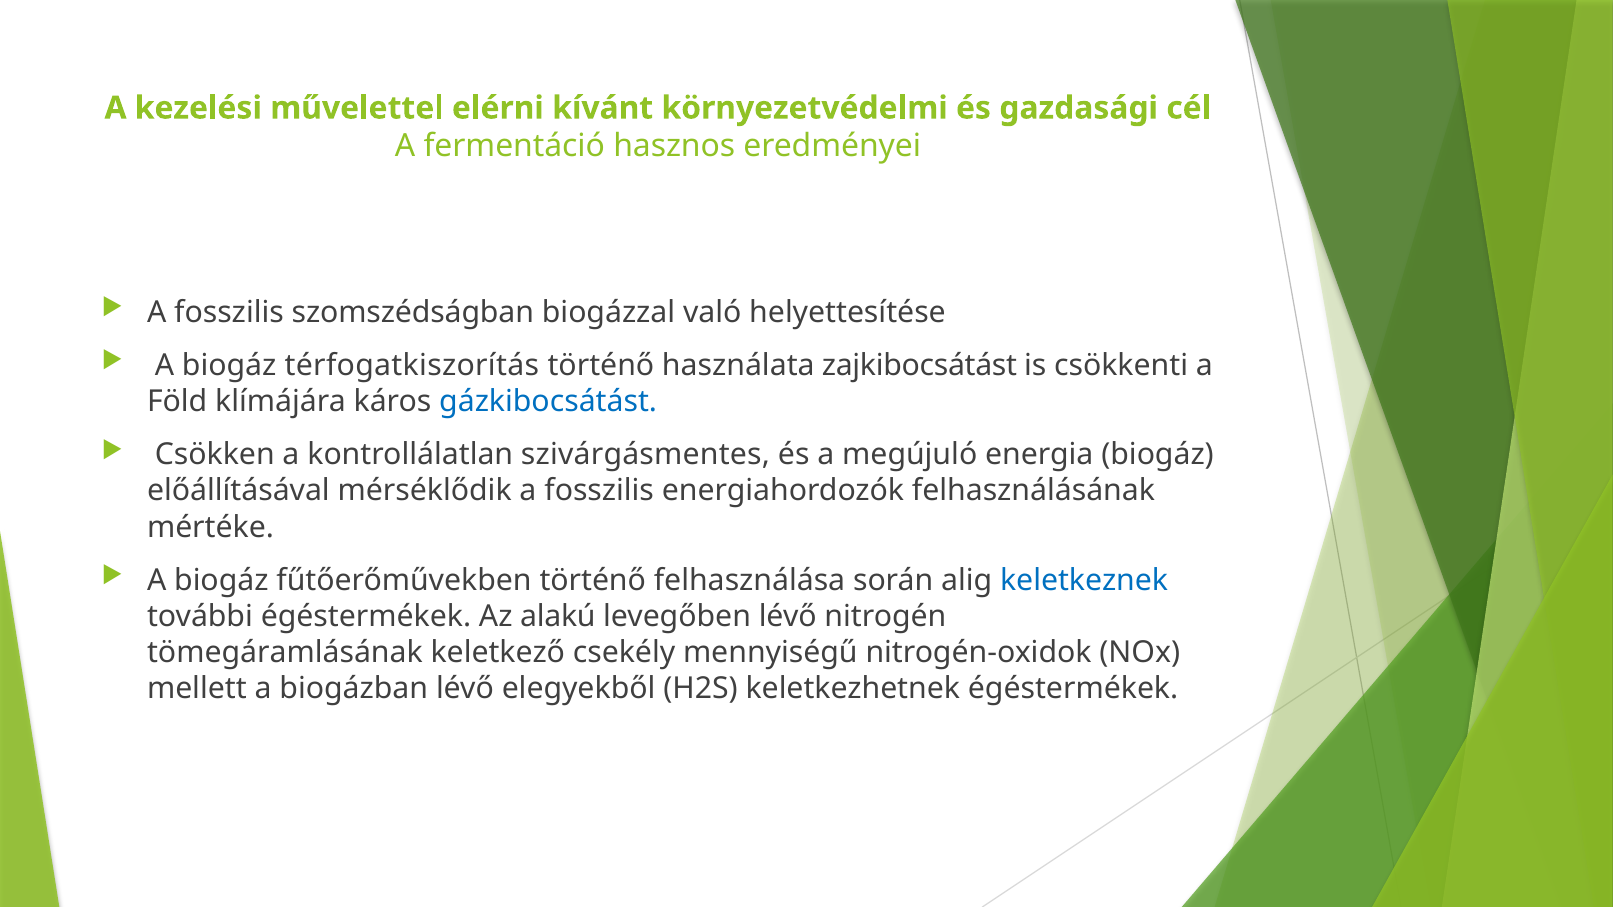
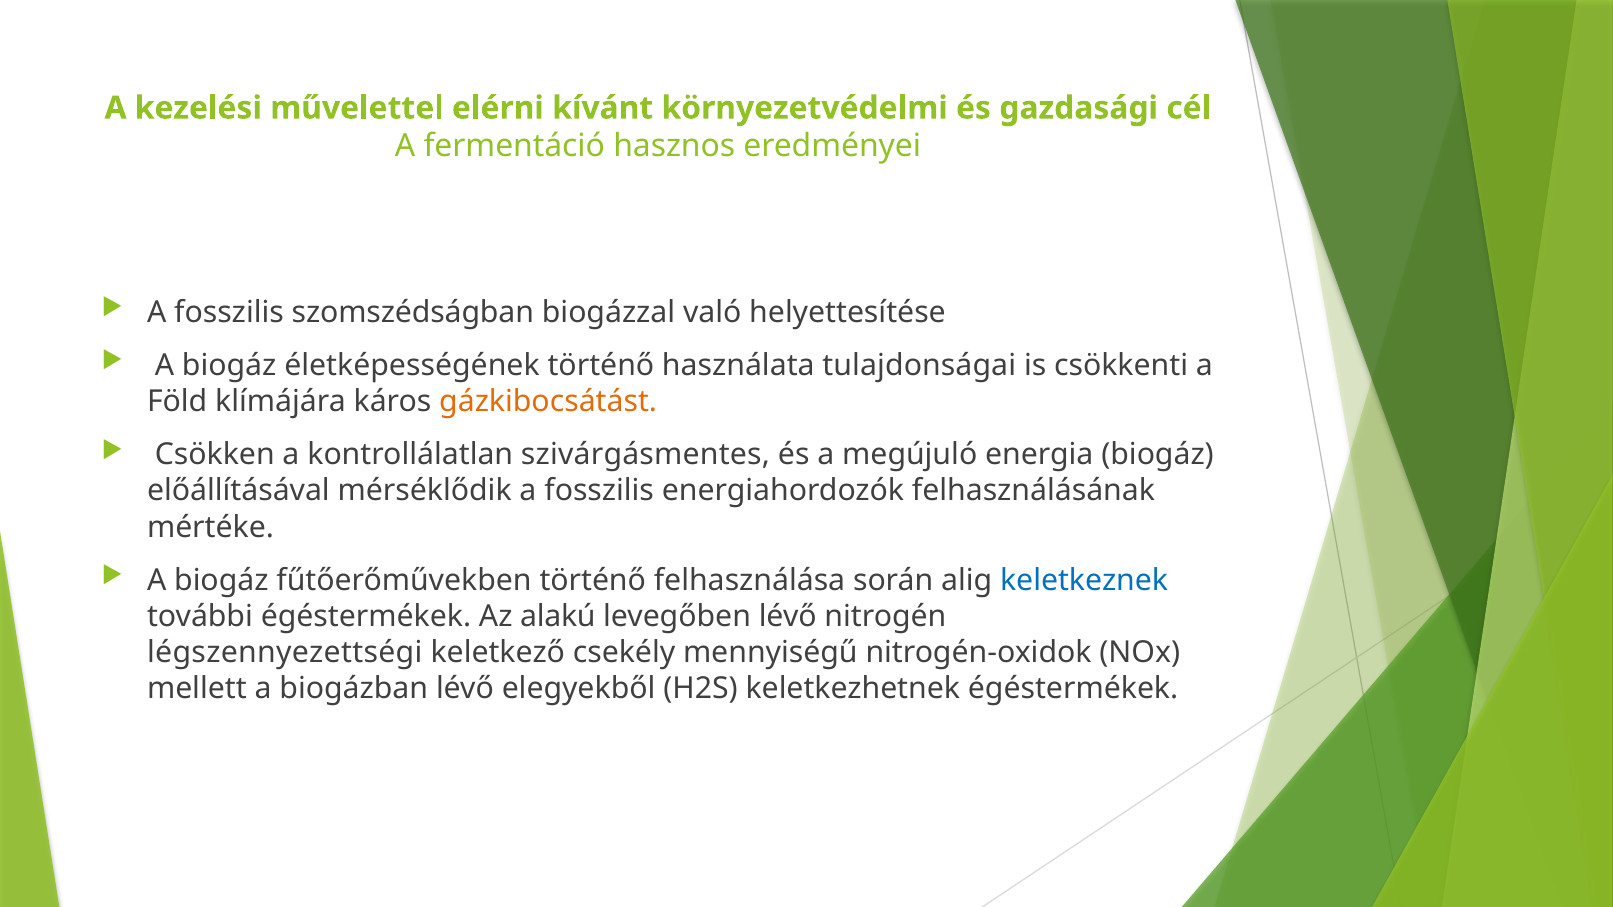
térfogatkiszorítás: térfogatkiszorítás -> életképességének
zajkibocsátást: zajkibocsátást -> tulajdonságai
gázkibocsátást colour: blue -> orange
tömegáramlásának: tömegáramlásának -> légszennyezettségi
